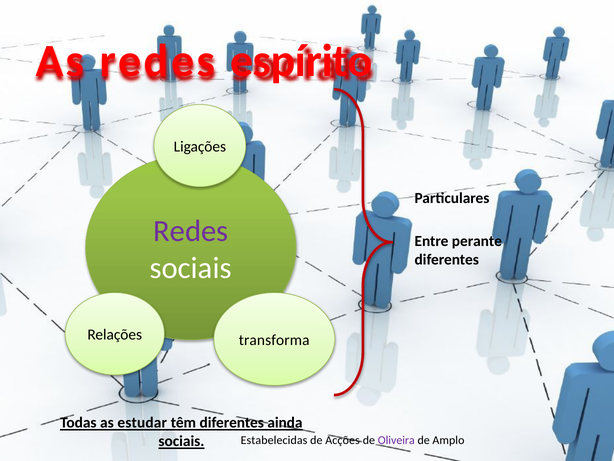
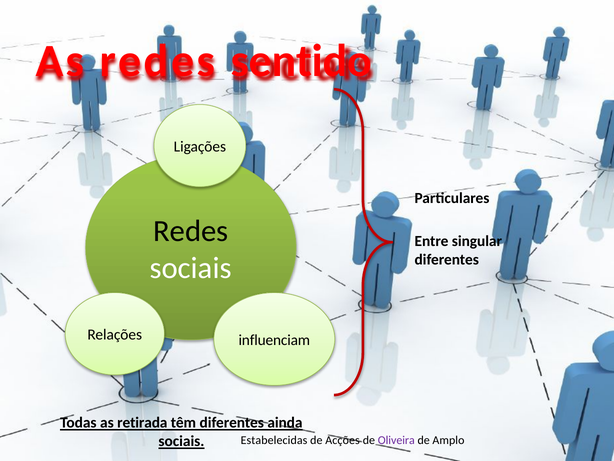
espírito: espírito -> sentido
Redes at (191, 231) colour: purple -> black
perante: perante -> singular
transforma: transforma -> influenciam
estudar: estudar -> retirada
